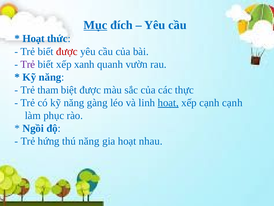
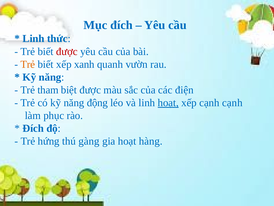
Mục underline: present -> none
Hoạt at (34, 39): Hoạt -> Linh
Trẻ at (28, 64) colour: purple -> orange
thực: thực -> điện
gàng: gàng -> động
Ngồi at (33, 128): Ngồi -> Đích
thú năng: năng -> gàng
nhau: nhau -> hàng
